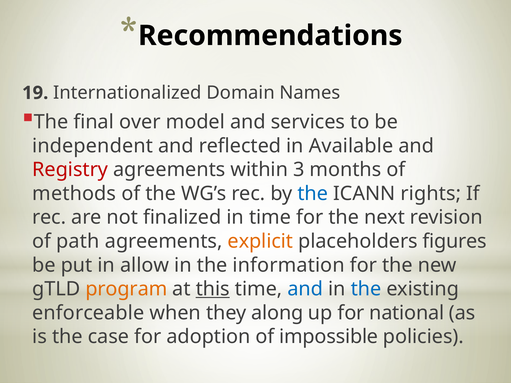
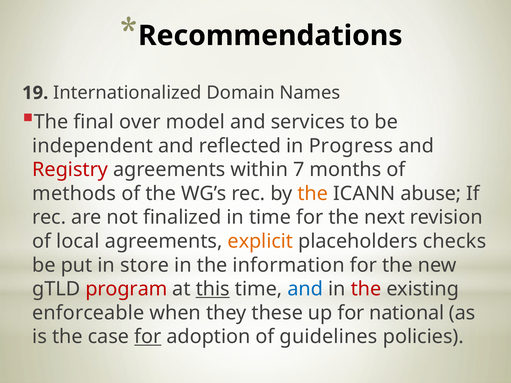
Available: Available -> Progress
3: 3 -> 7
the at (313, 194) colour: blue -> orange
rights: rights -> abuse
path: path -> local
figures: figures -> checks
allow: allow -> store
program colour: orange -> red
the at (366, 289) colour: blue -> red
along: along -> these
for at (148, 337) underline: none -> present
impossible: impossible -> guidelines
